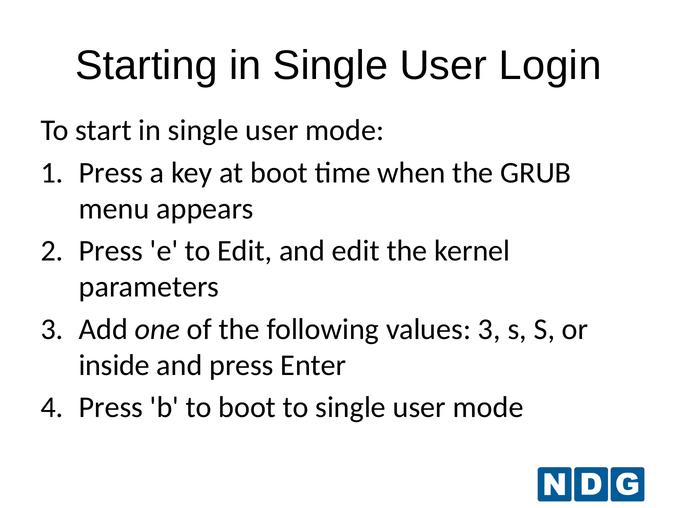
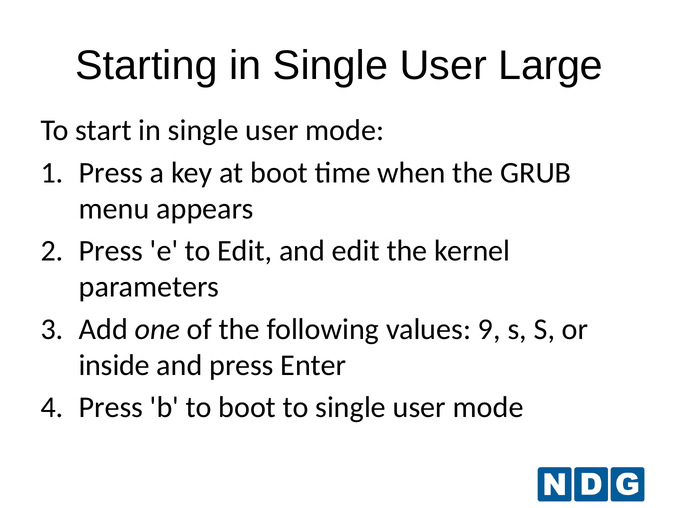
Login: Login -> Large
values 3: 3 -> 9
